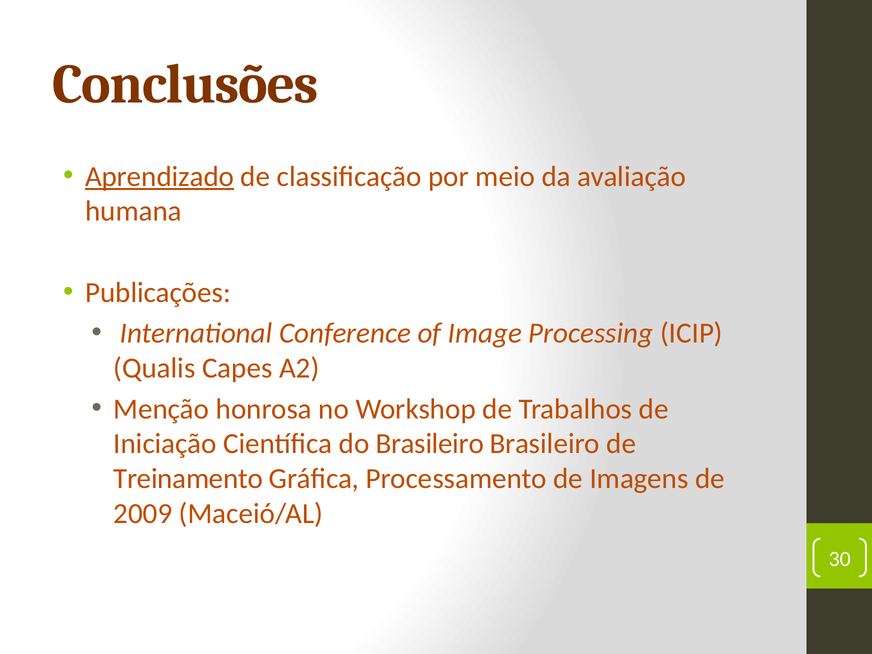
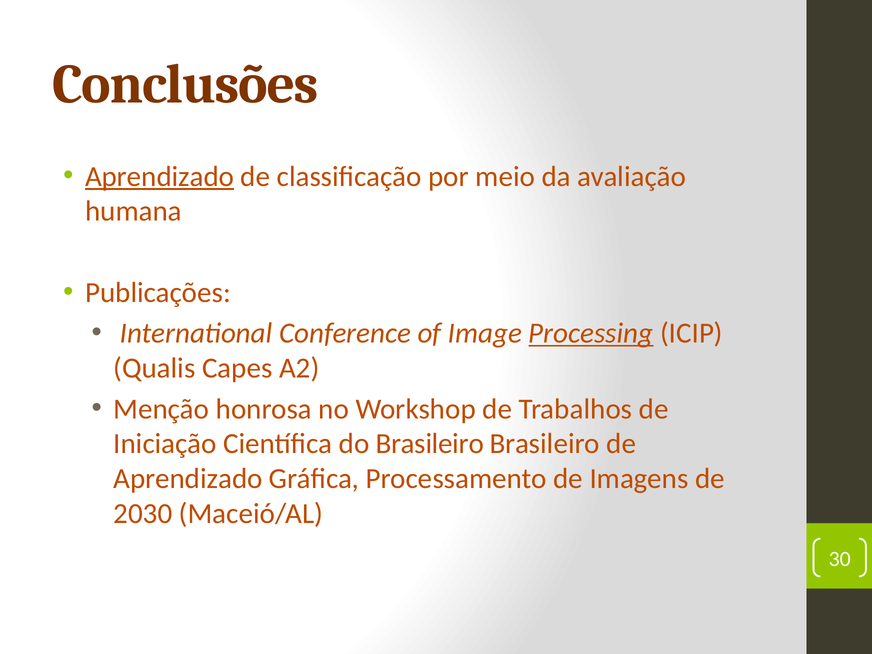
Processing underline: none -> present
Treinamento at (188, 479): Treinamento -> Aprendizado
2009: 2009 -> 2030
